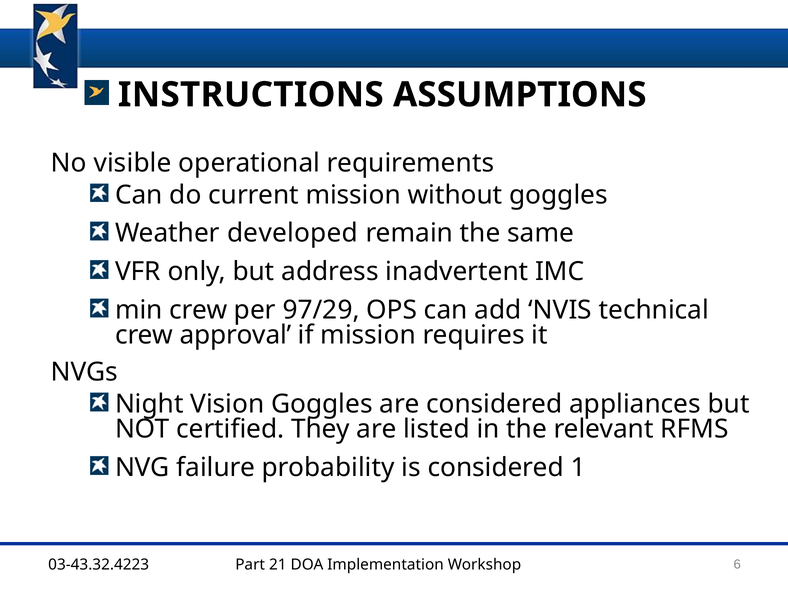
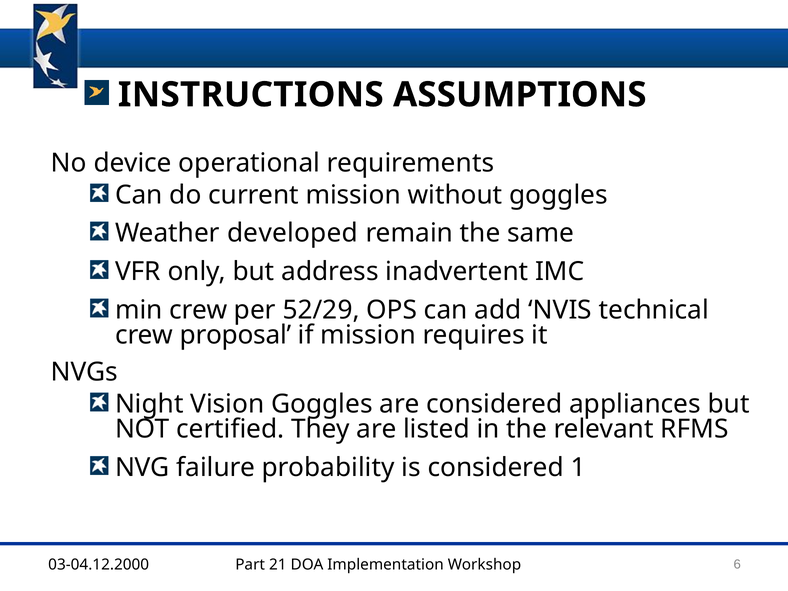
visible: visible -> device
97/29: 97/29 -> 52/29
approval: approval -> proposal
03-43.32.4223: 03-43.32.4223 -> 03-04.12.2000
